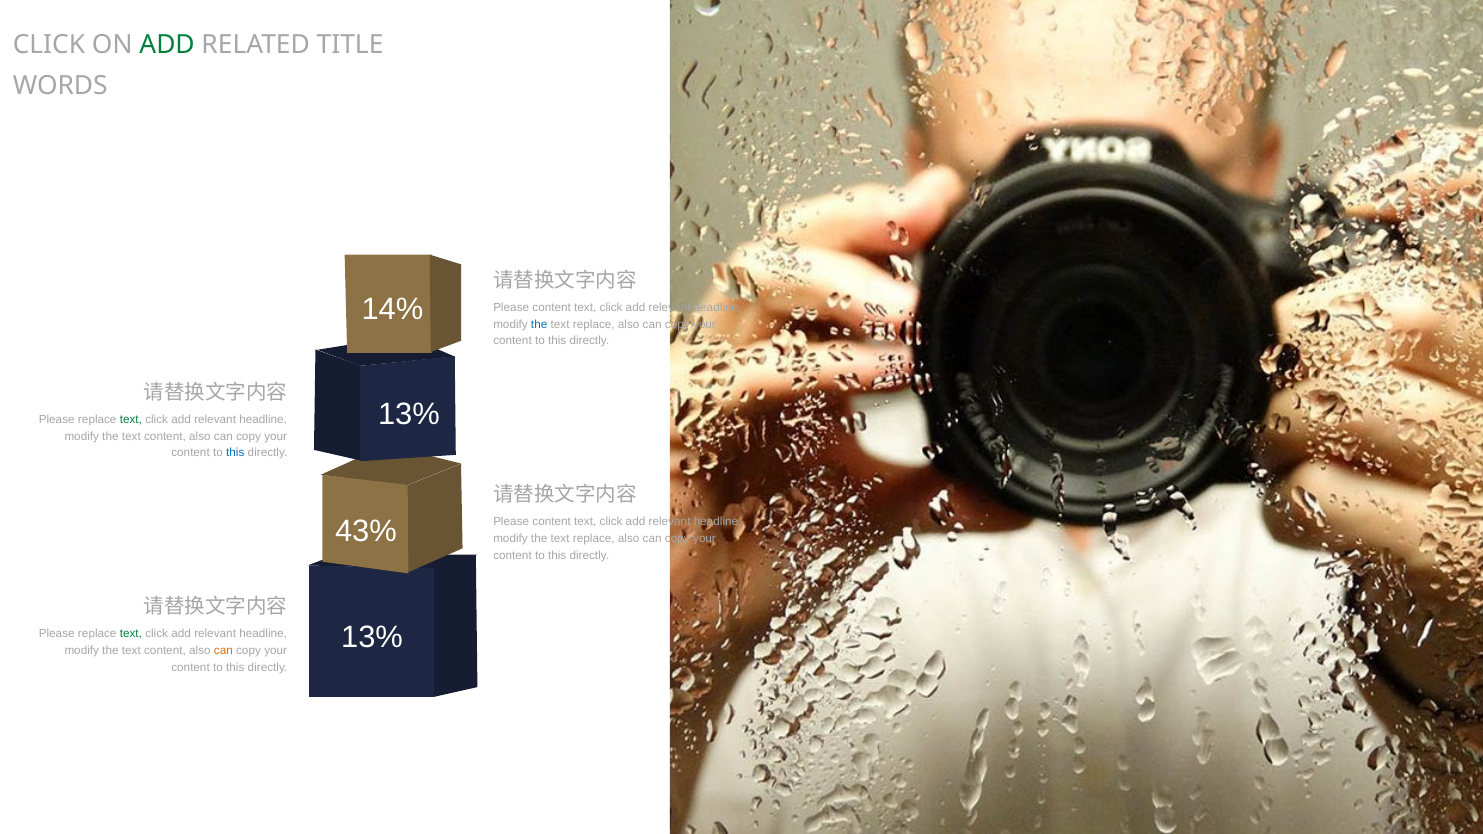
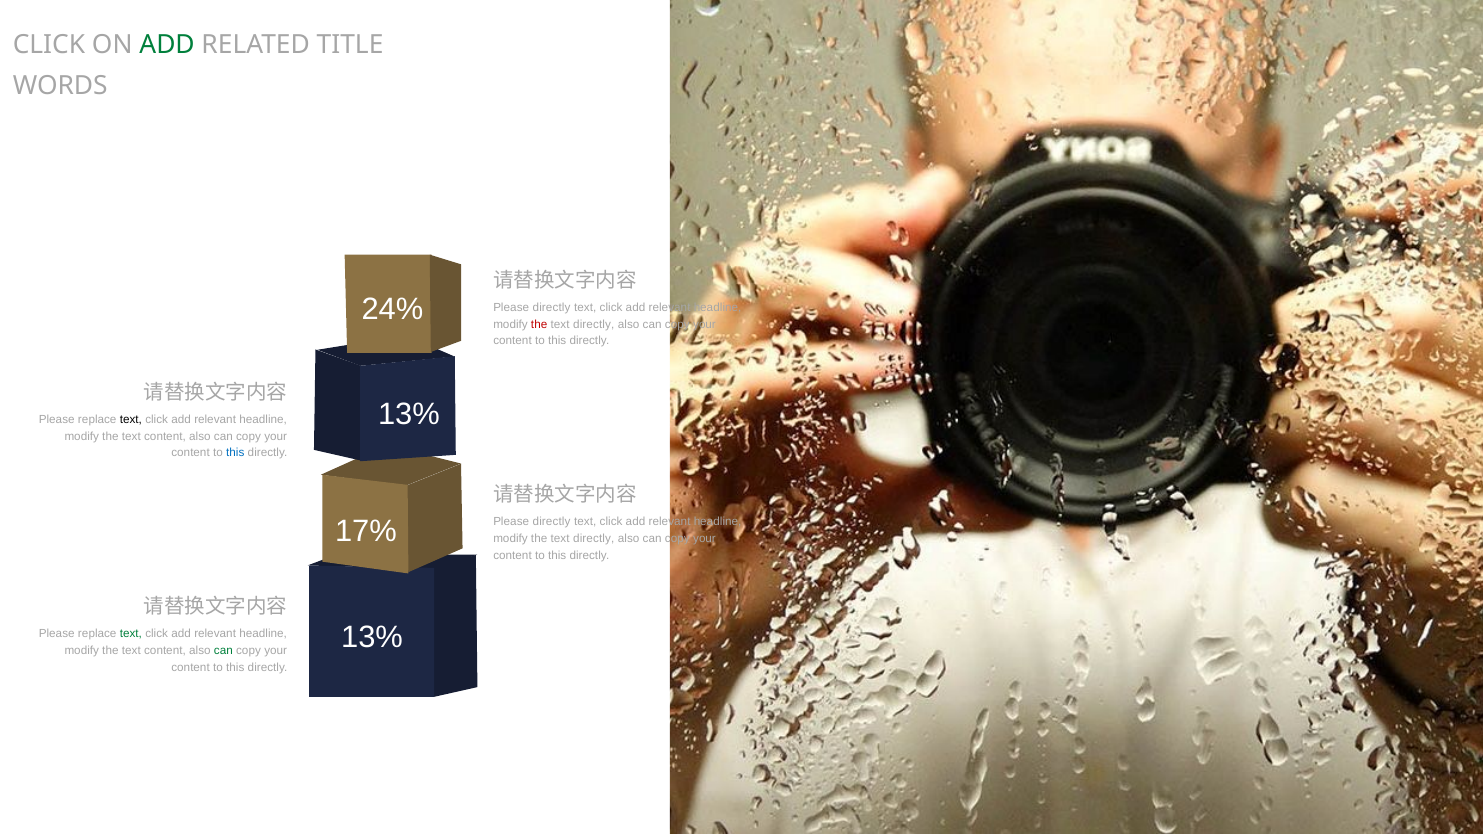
14%: 14% -> 24%
content at (552, 307): content -> directly
the at (539, 324) colour: blue -> red
replace at (594, 324): replace -> directly
text at (131, 420) colour: green -> black
content at (552, 522): content -> directly
43%: 43% -> 17%
replace at (594, 539): replace -> directly
can at (223, 651) colour: orange -> green
